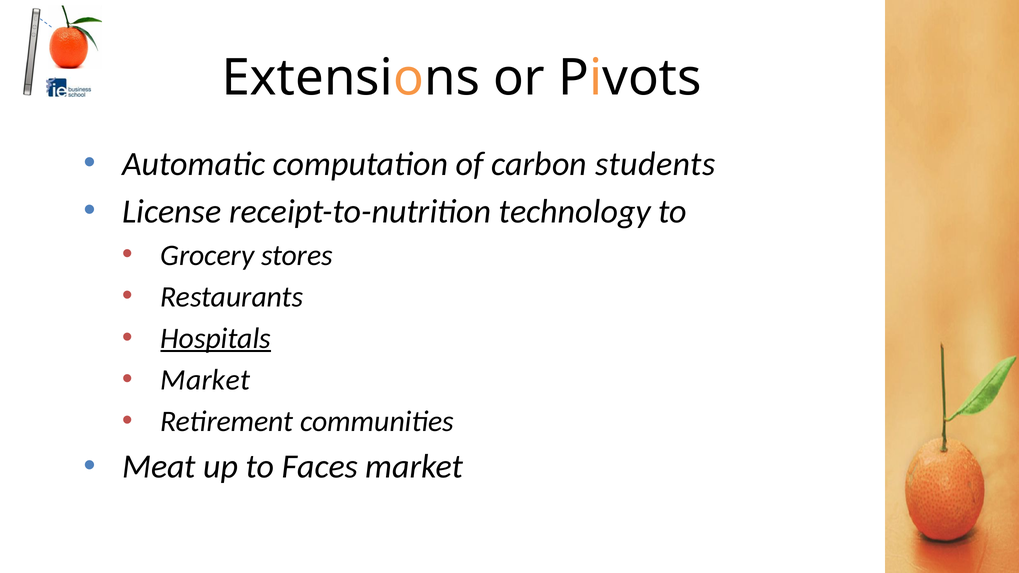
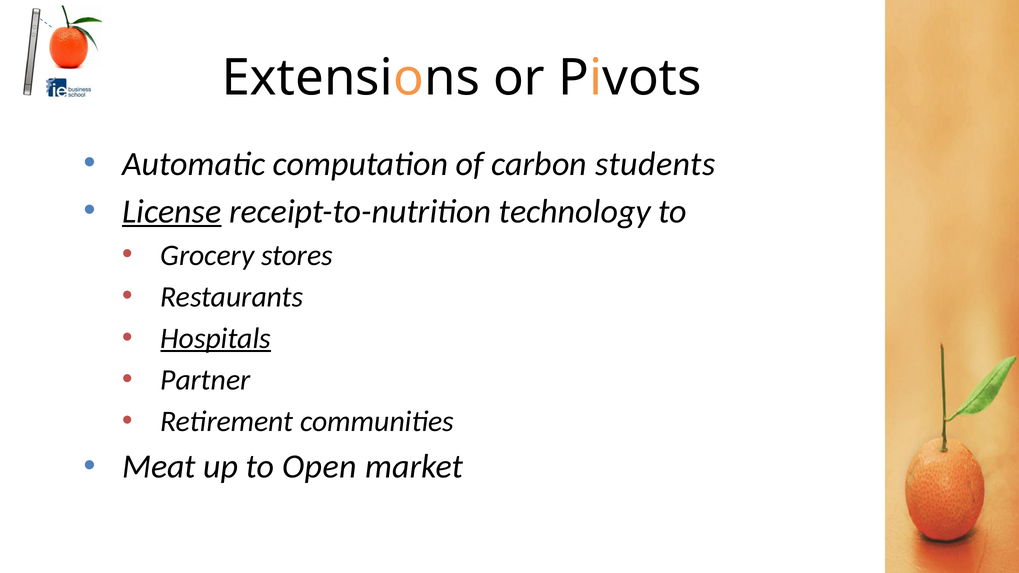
License underline: none -> present
Market at (205, 380): Market -> Partner
Faces: Faces -> Open
